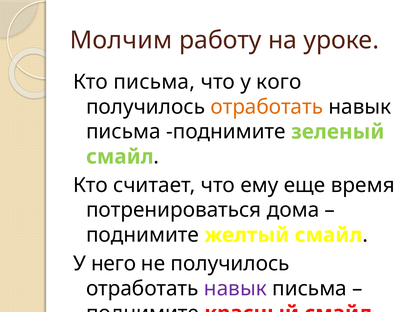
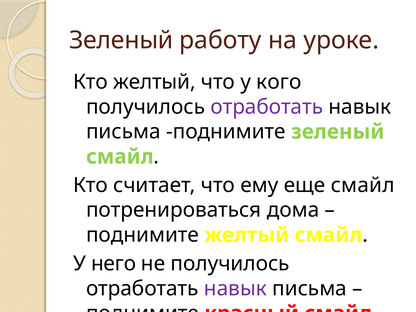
Молчим at (121, 40): Молчим -> Зеленый
Кто письма: письма -> желтый
отработать at (267, 107) colour: orange -> purple
еще время: время -> смайл
